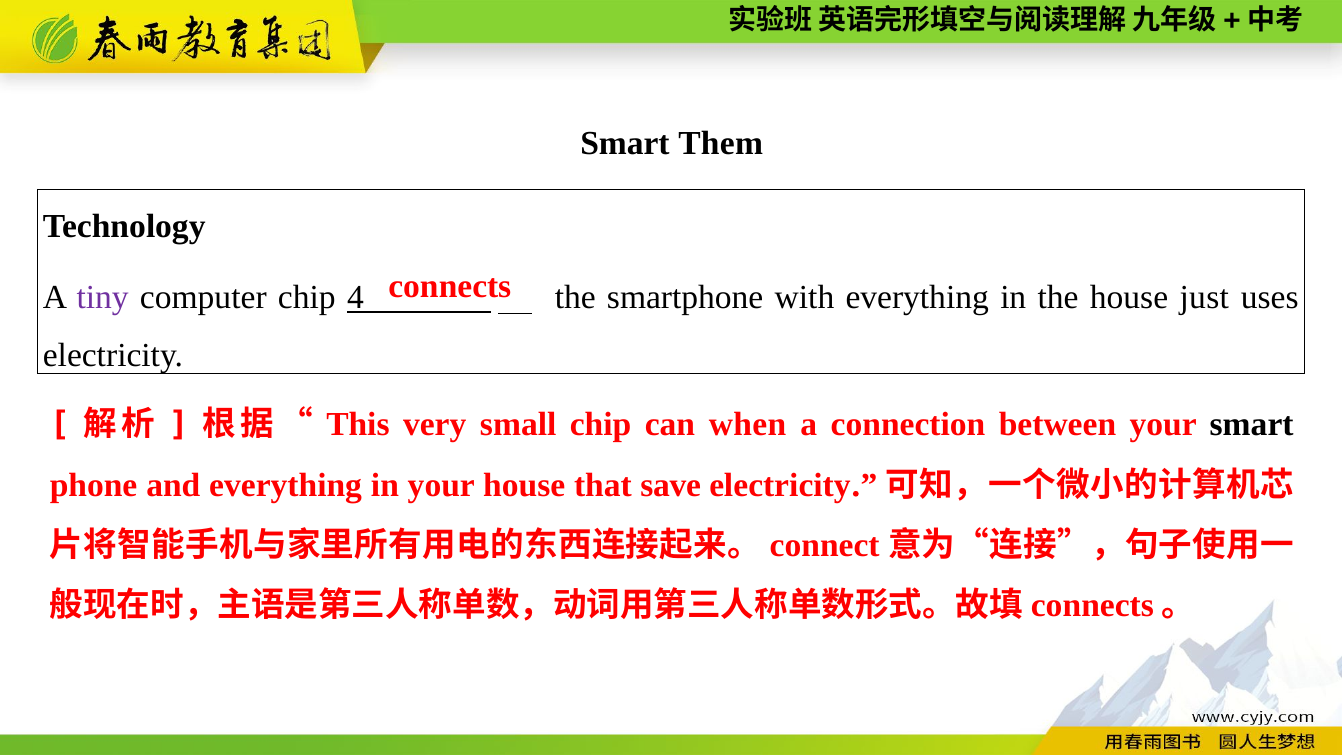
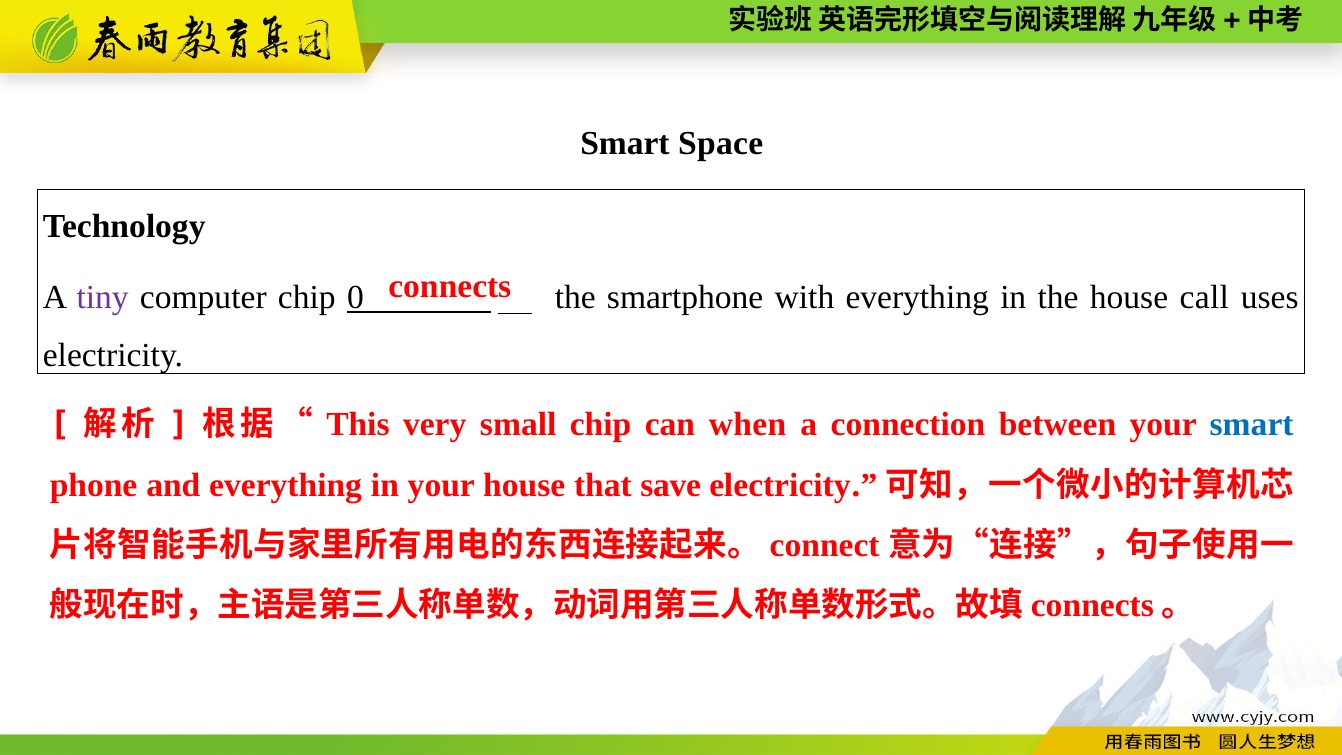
Them: Them -> Space
4: 4 -> 0
just: just -> call
smart at (1252, 425) colour: black -> blue
